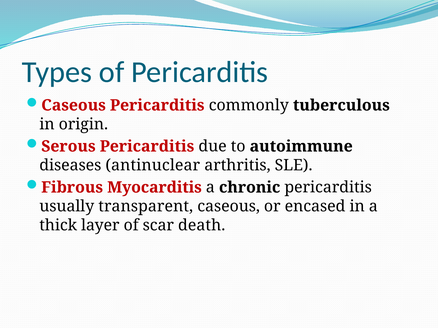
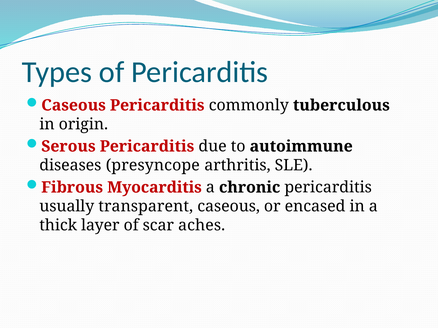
antinuclear: antinuclear -> presyncope
death: death -> aches
